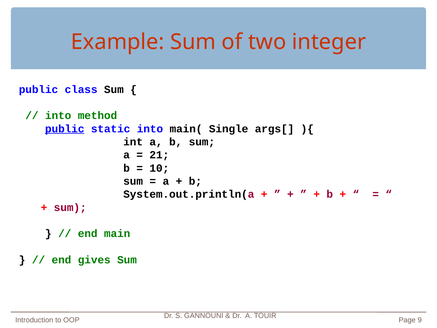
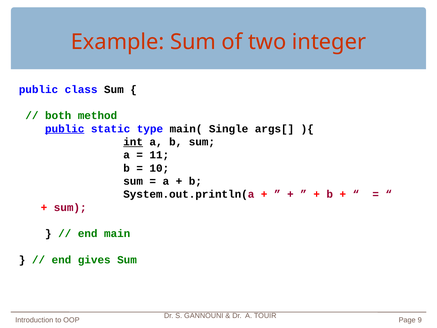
into at (58, 116): into -> both
static into: into -> type
int underline: none -> present
21: 21 -> 11
